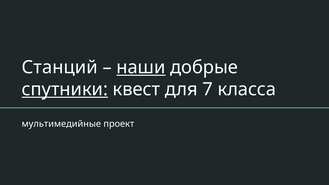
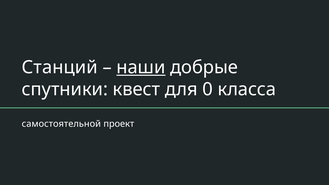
спутники underline: present -> none
7: 7 -> 0
мультимедийные: мультимедийные -> самостоятельной
